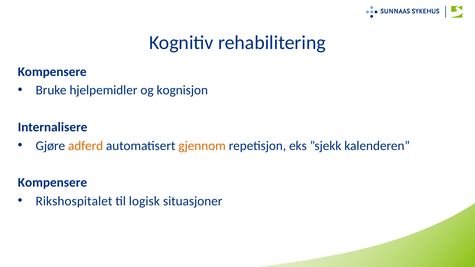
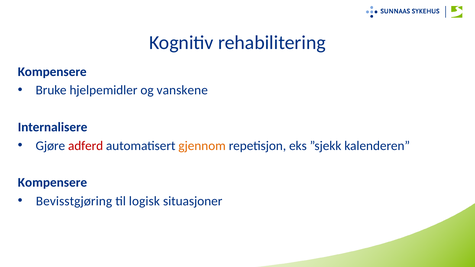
kognisjon: kognisjon -> vanskene
adferd colour: orange -> red
Rikshospitalet: Rikshospitalet -> Bevisstgjøring
